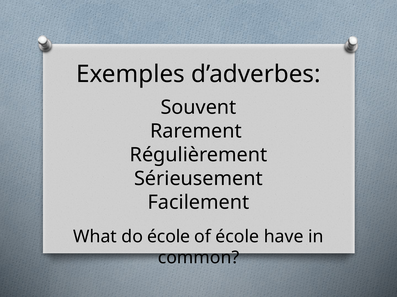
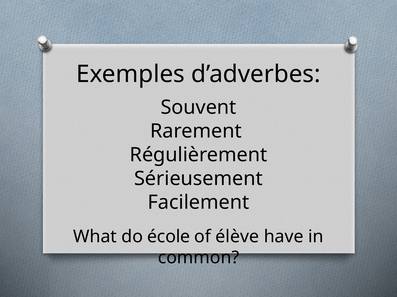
of école: école -> élève
